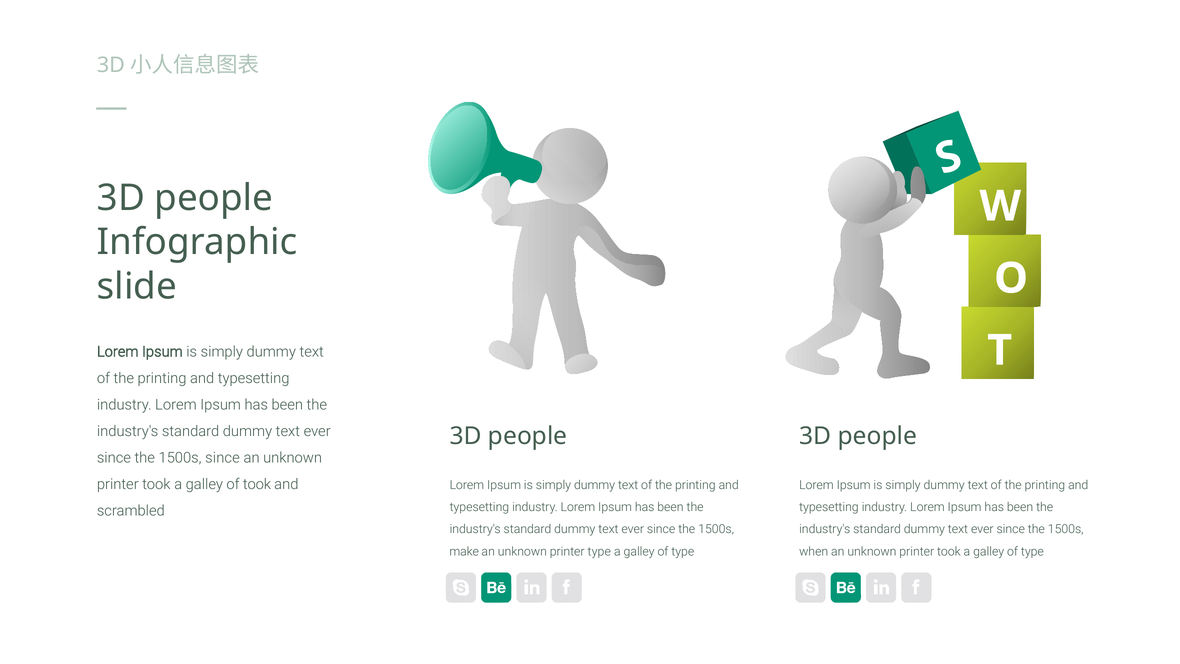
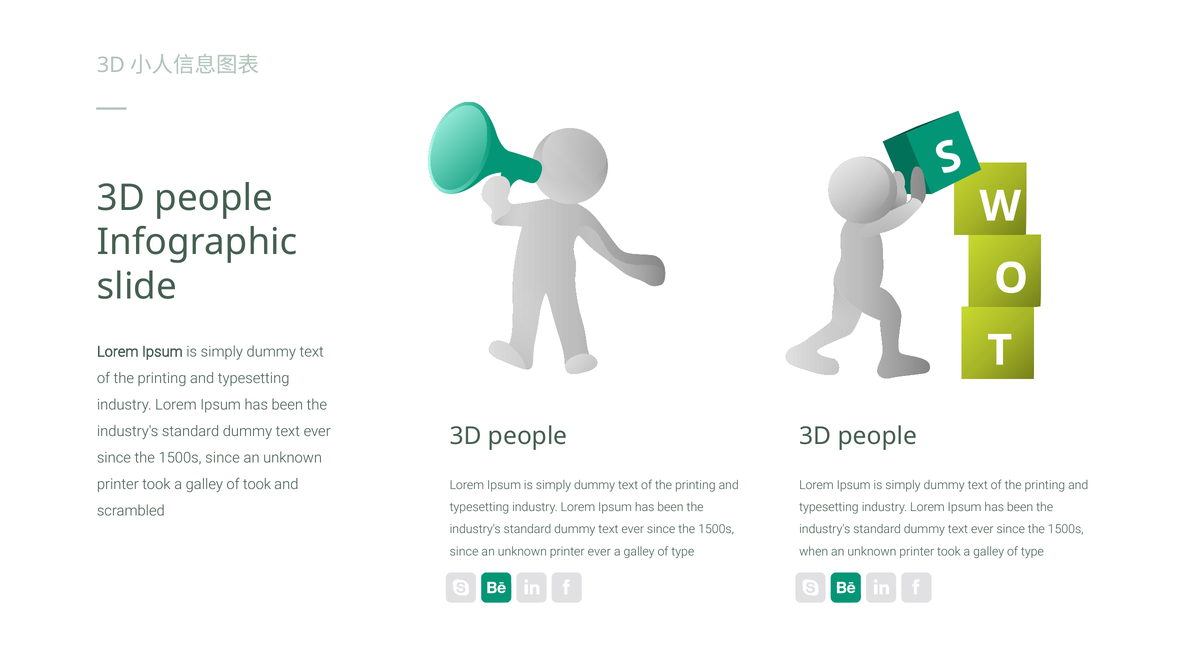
make at (464, 551): make -> since
printer type: type -> ever
